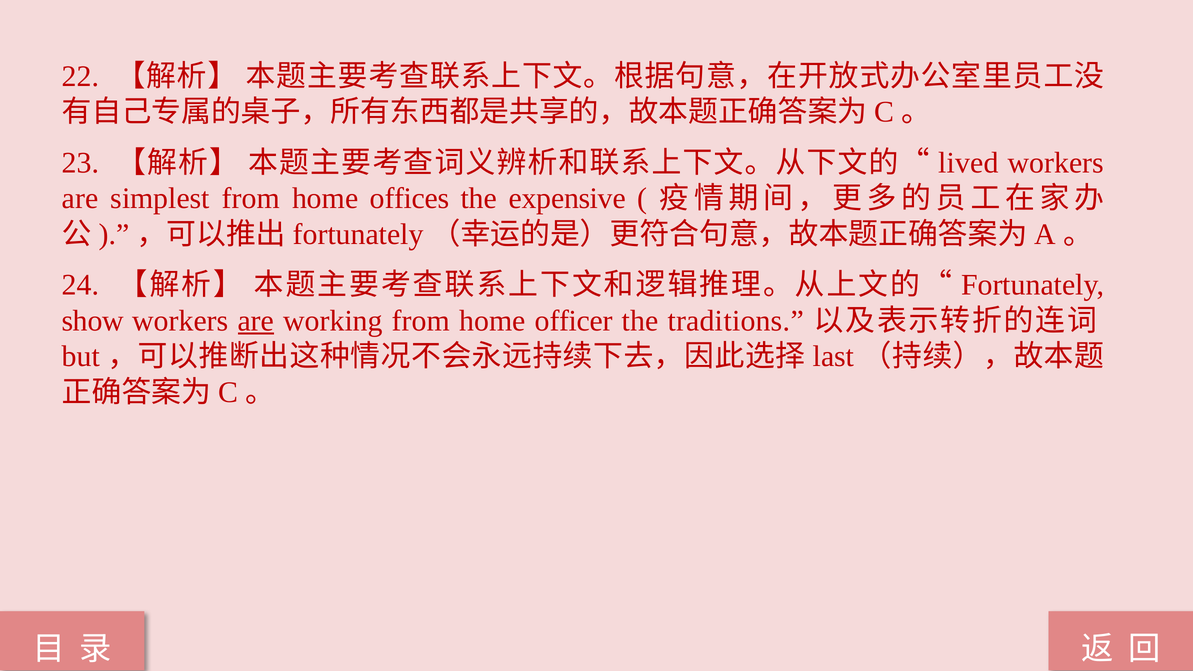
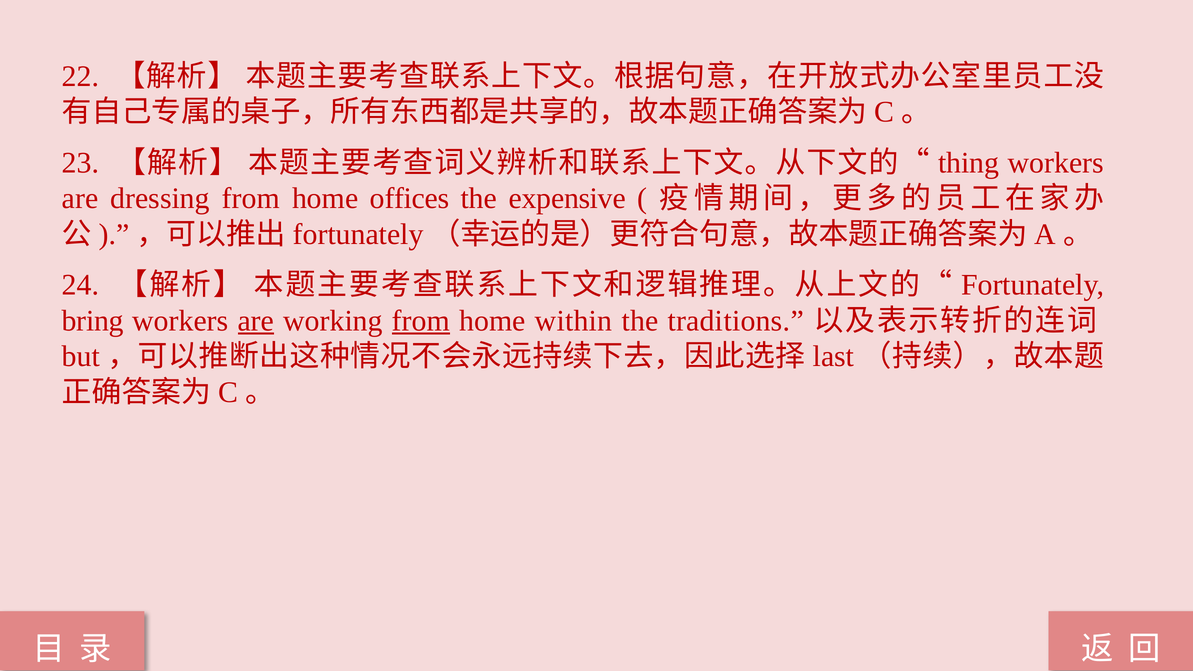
lived: lived -> thing
simplest: simplest -> dressing
show: show -> bring
from at (421, 321) underline: none -> present
officer: officer -> within
